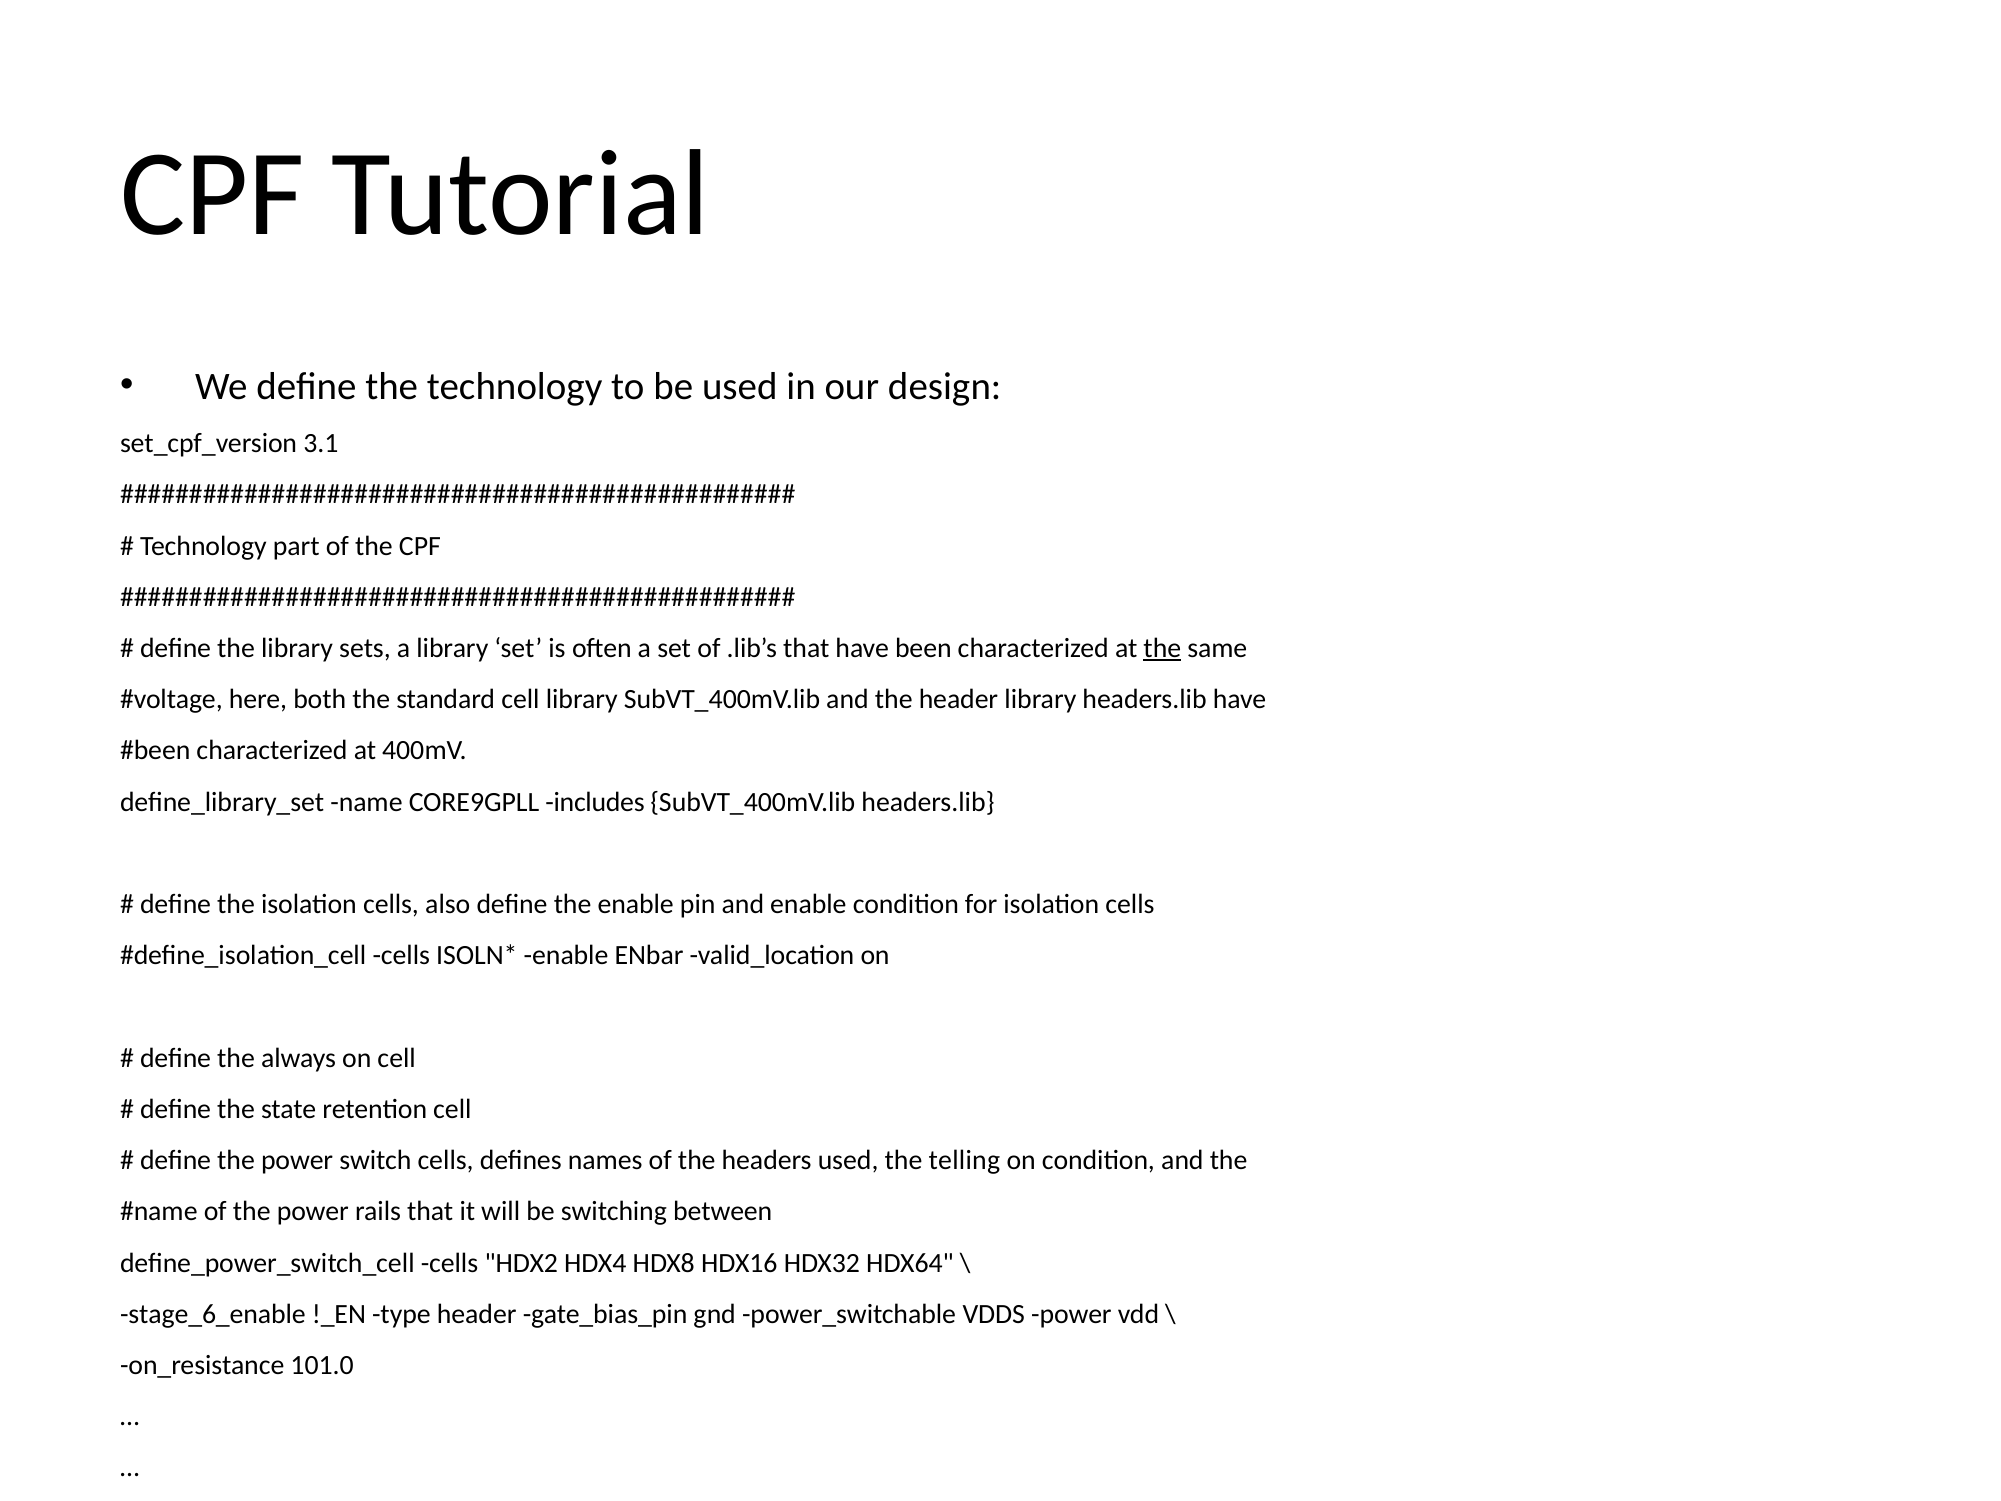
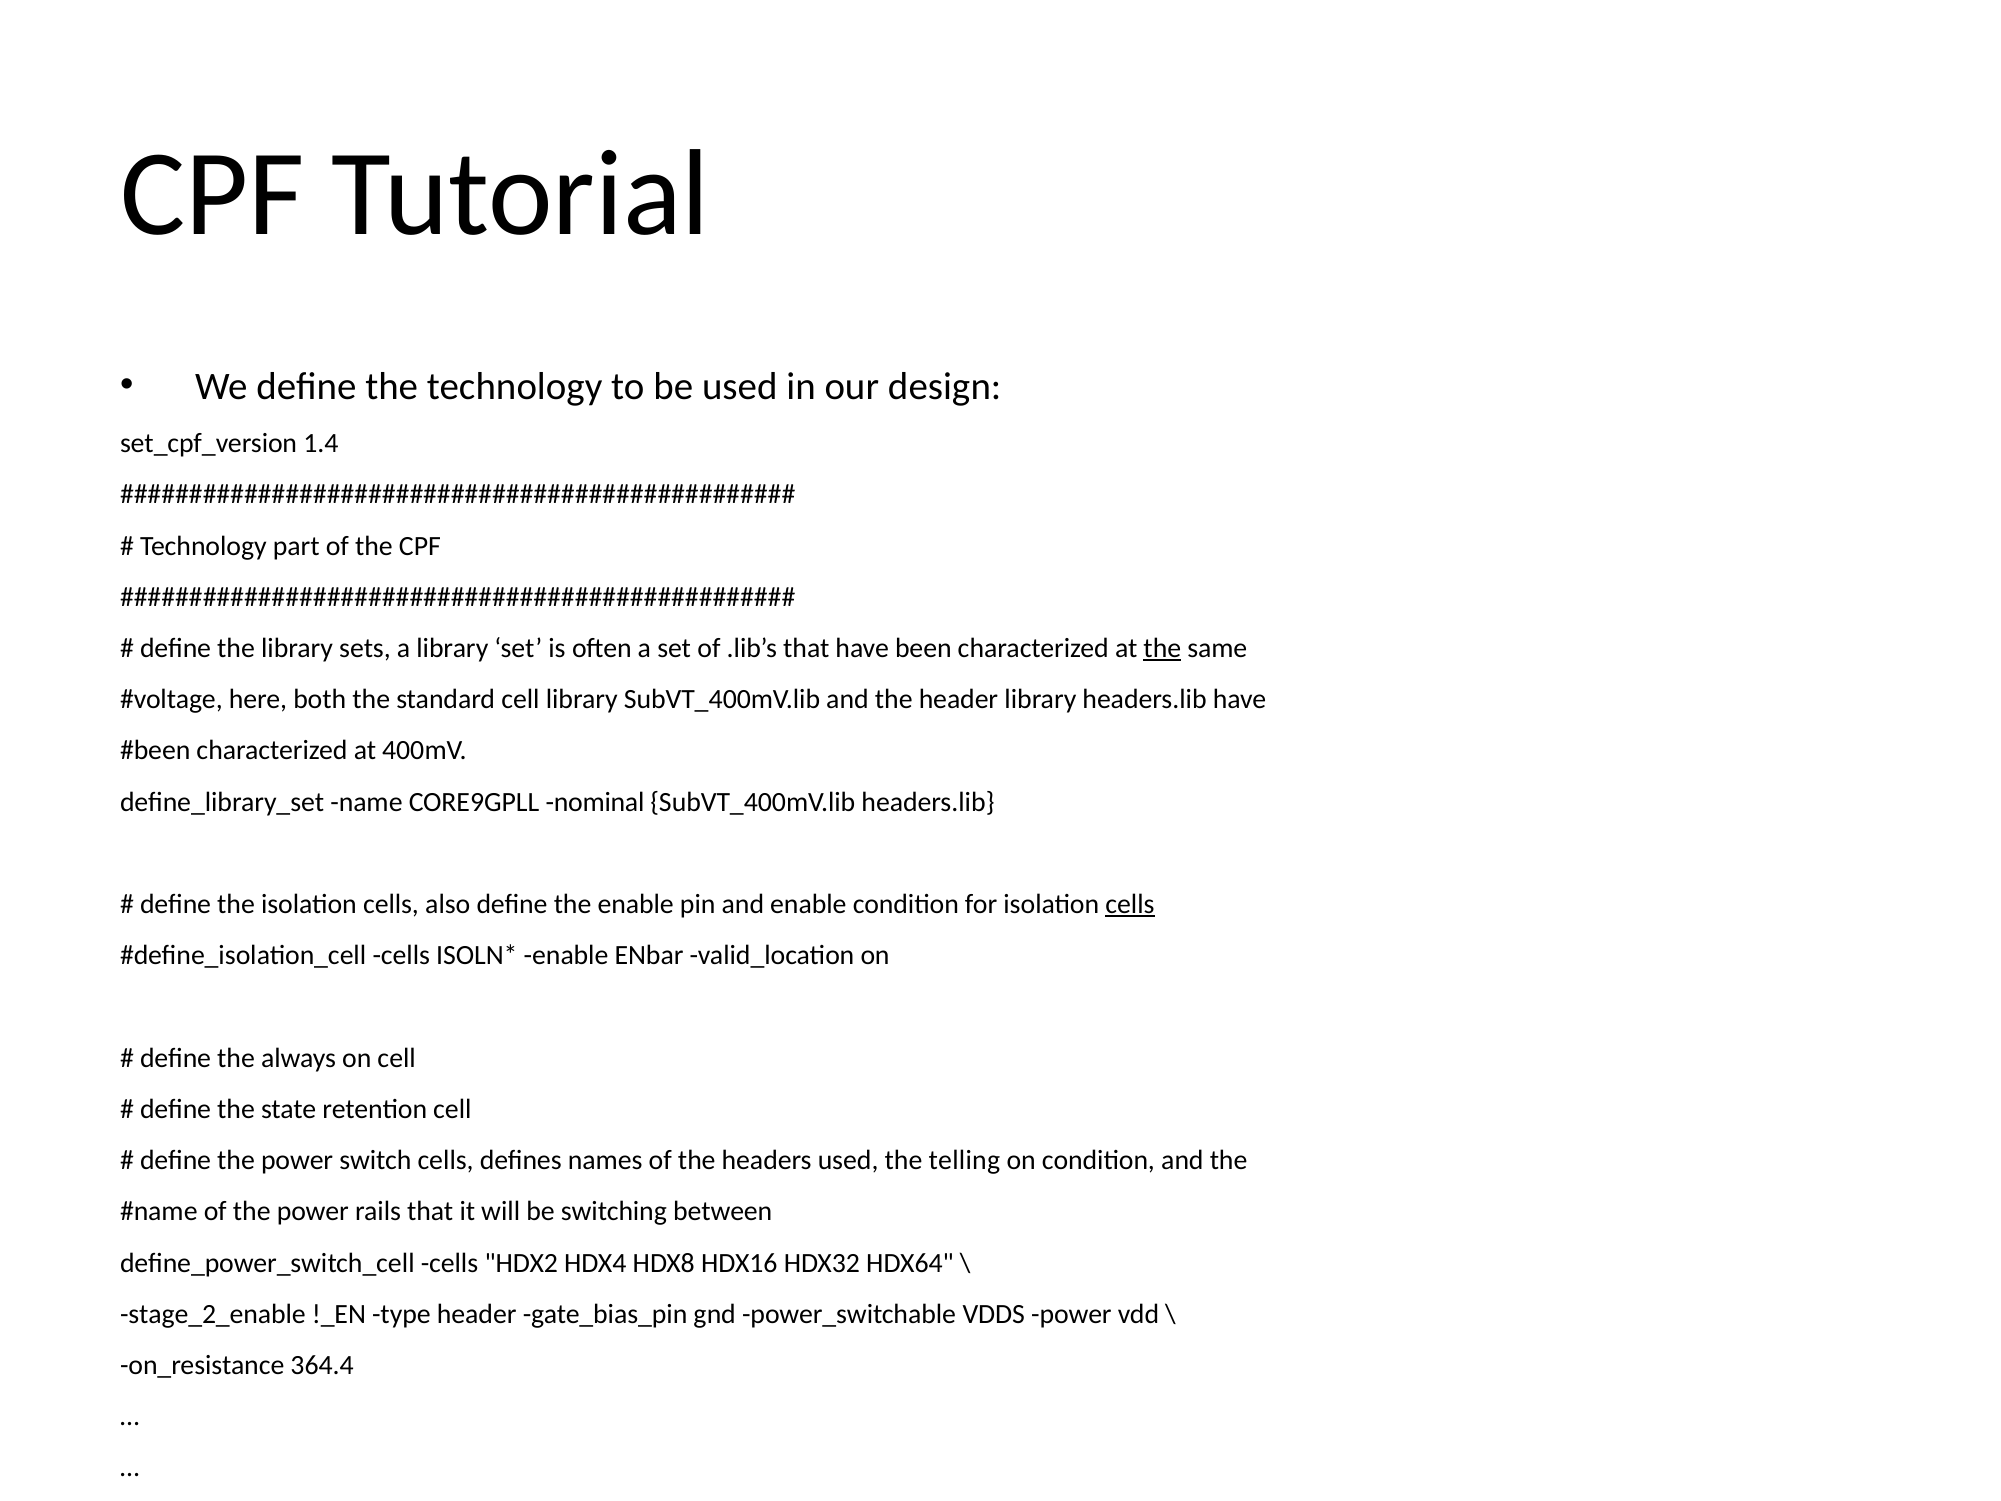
3.1: 3.1 -> 1.4
includes: includes -> nominal
cells at (1130, 904) underline: none -> present
stage_6_enable: stage_6_enable -> stage_2_enable
101.0: 101.0 -> 364.4
